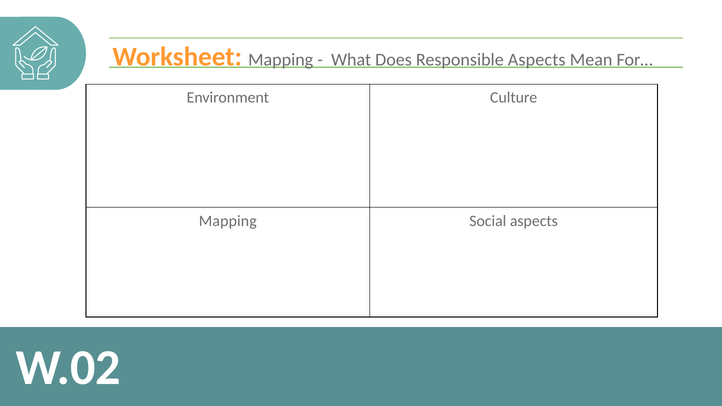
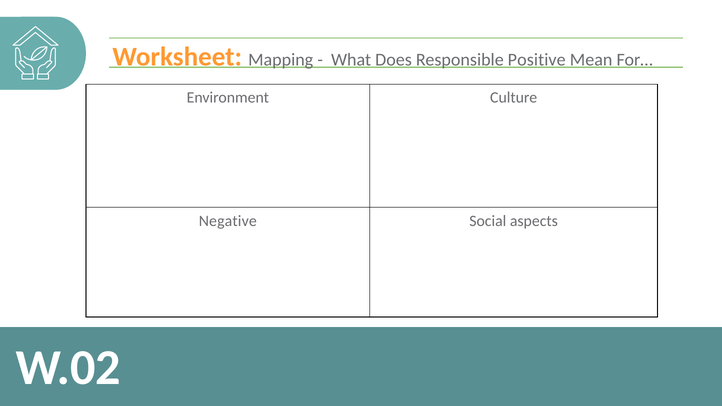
Responsible Aspects: Aspects -> Positive
Mapping at (228, 221): Mapping -> Negative
